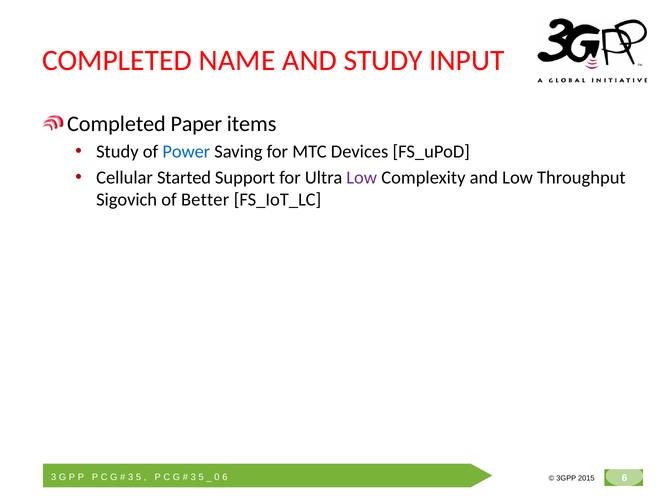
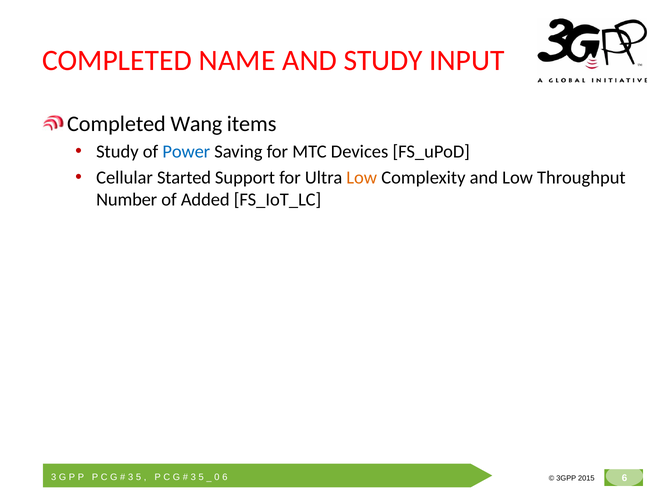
Paper: Paper -> Wang
Low at (362, 178) colour: purple -> orange
Sigovich: Sigovich -> Number
Better: Better -> Added
